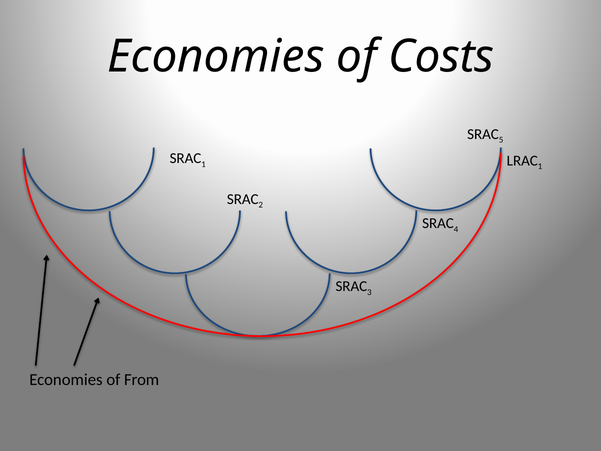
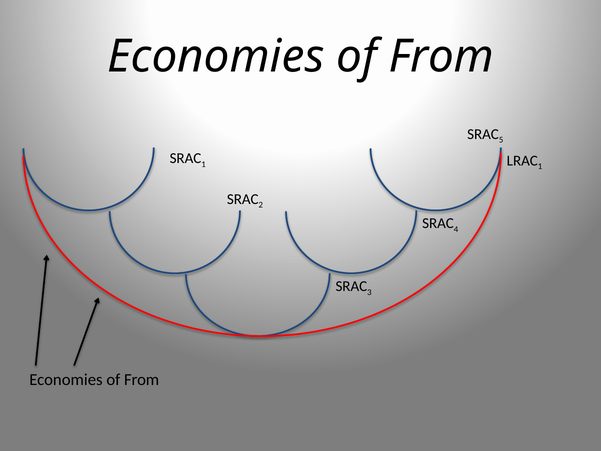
Costs at (441, 57): Costs -> From
